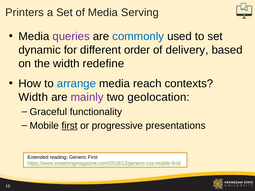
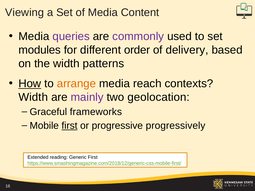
Printers: Printers -> Viewing
Serving: Serving -> Content
commonly colour: blue -> purple
dynamic: dynamic -> modules
redefine: redefine -> patterns
How underline: none -> present
arrange colour: blue -> orange
functionality: functionality -> frameworks
presentations: presentations -> progressively
